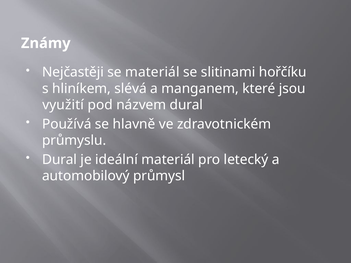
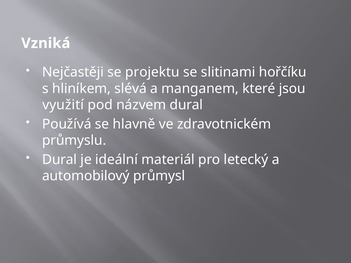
Známy: Známy -> Vzniká
se materiál: materiál -> projektu
